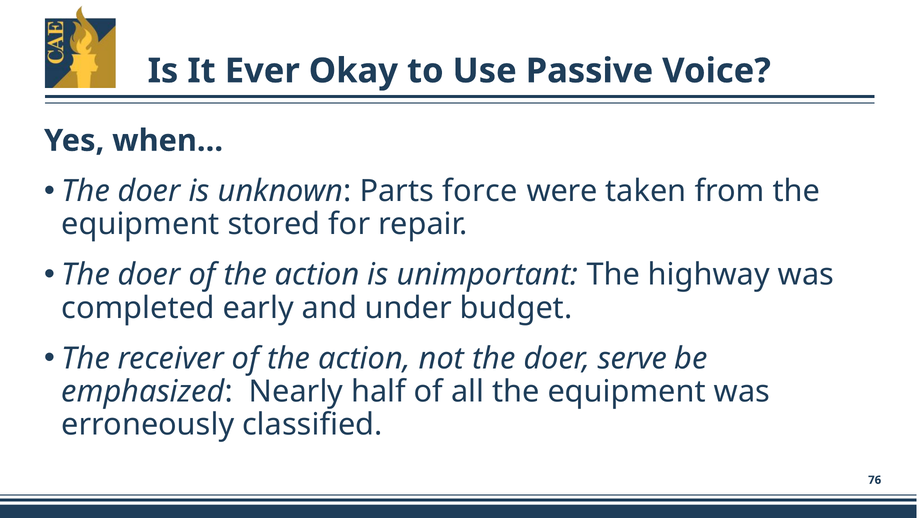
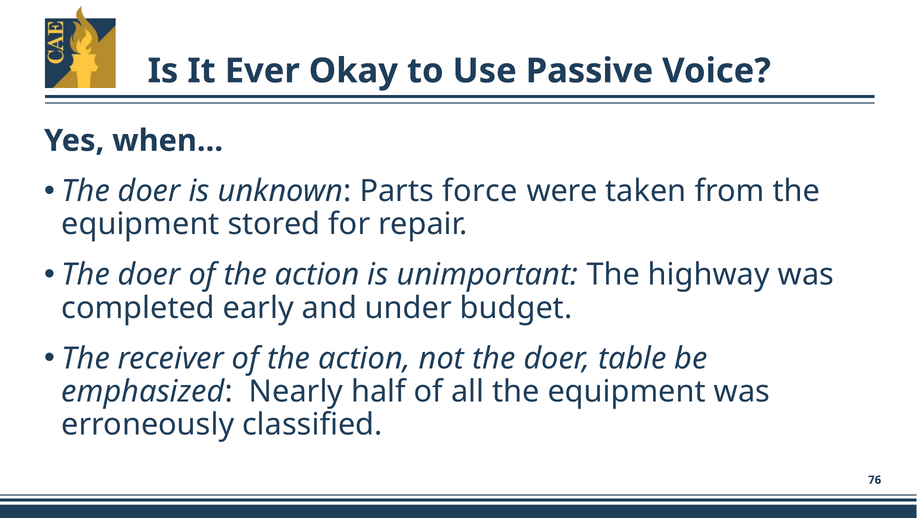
serve: serve -> table
